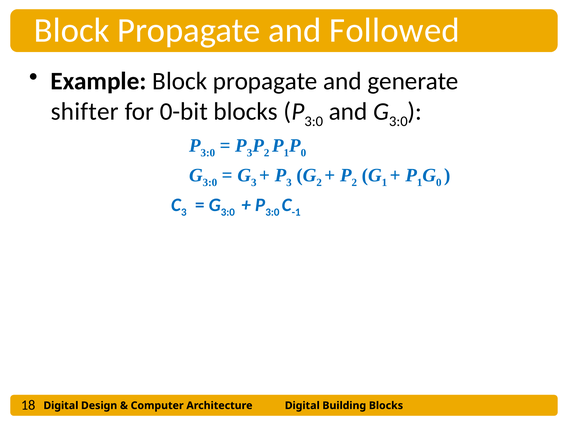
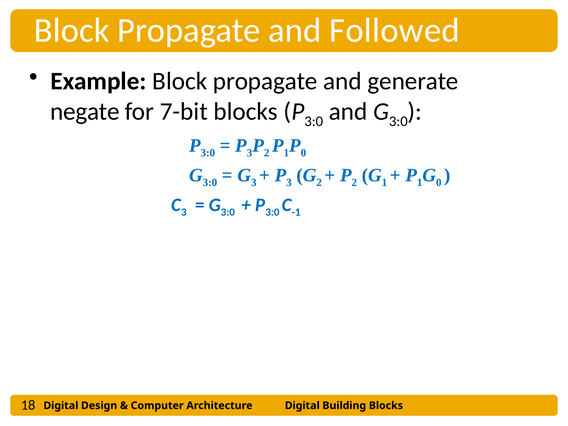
shifter: shifter -> negate
0-bit: 0-bit -> 7-bit
